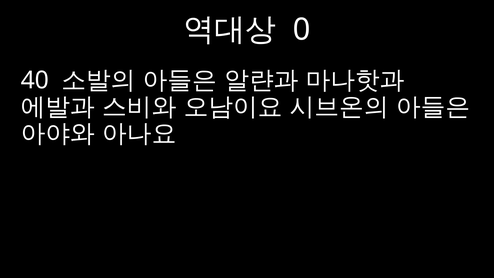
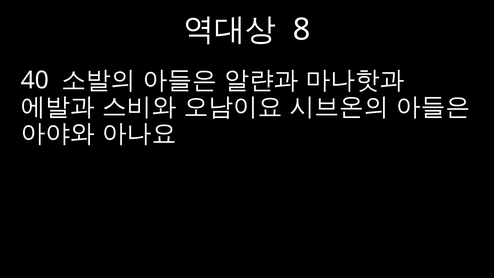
0: 0 -> 8
